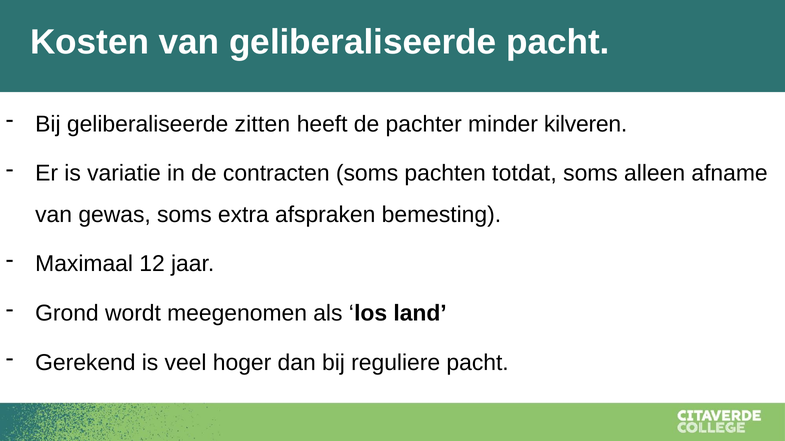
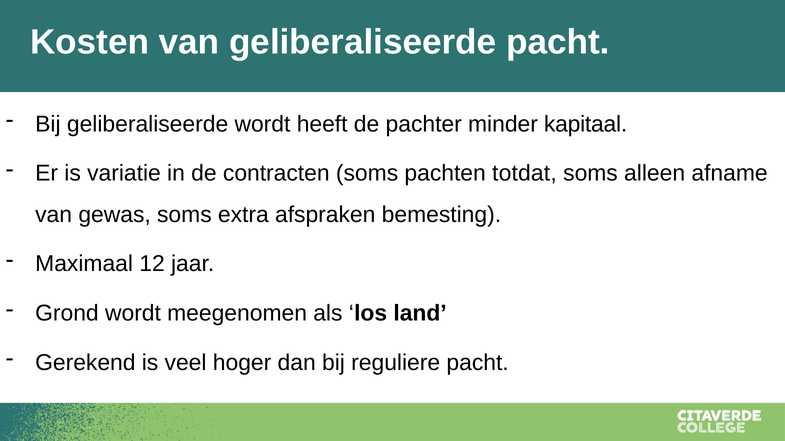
geliberaliseerde zitten: zitten -> wordt
kilveren: kilveren -> kapitaal
